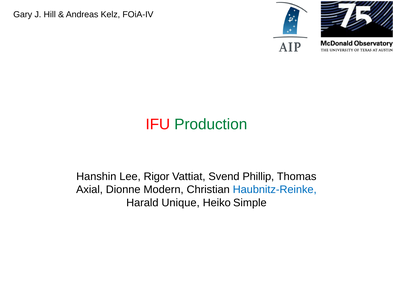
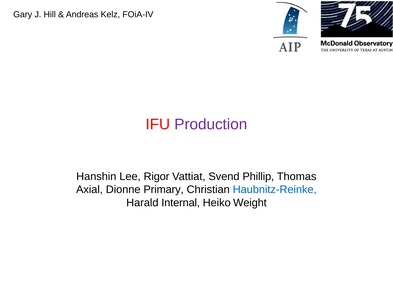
Production colour: green -> purple
Modern: Modern -> Primary
Unique: Unique -> Internal
Simple: Simple -> Weight
